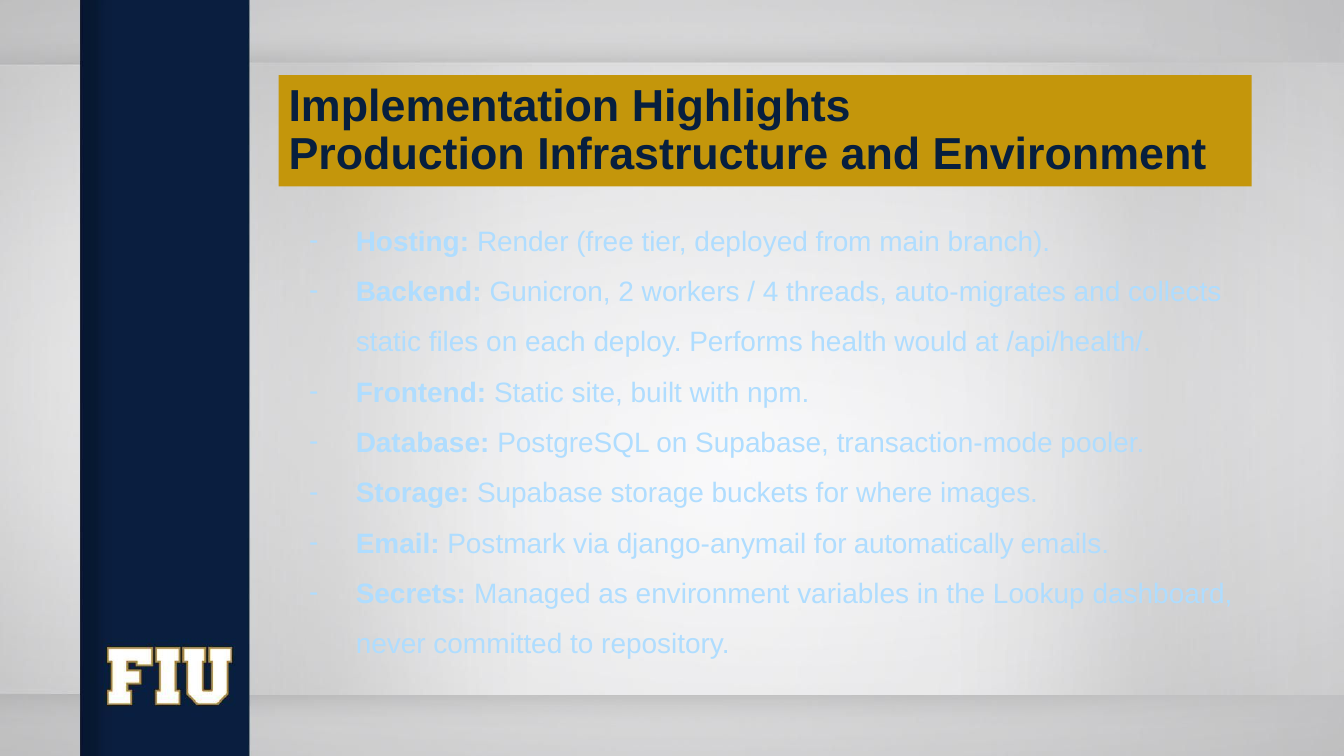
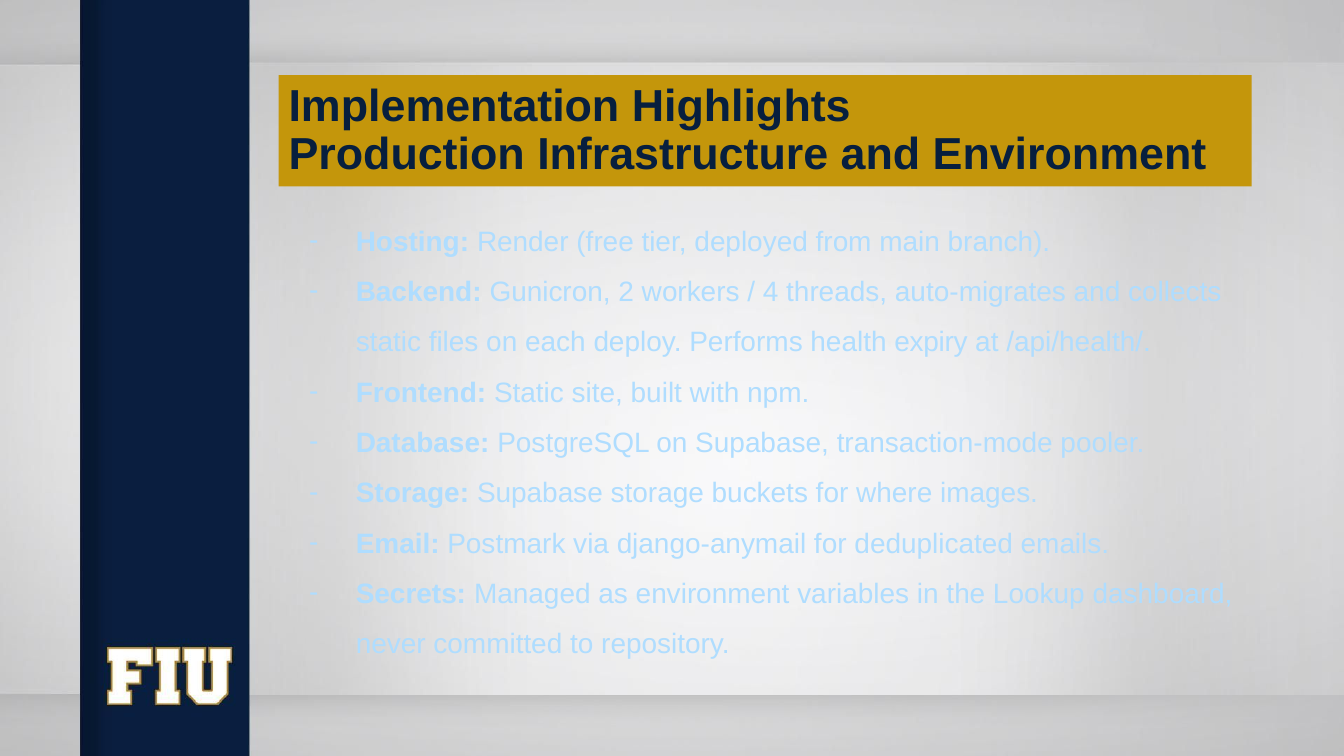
would: would -> expiry
automatically: automatically -> deduplicated
